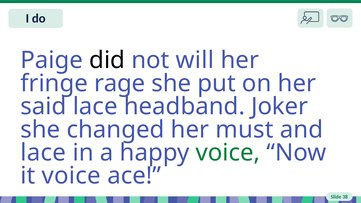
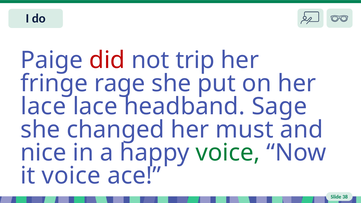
did colour: black -> red
will: will -> trip
said at (43, 106): said -> lace
Joker: Joker -> Sage
lace at (43, 153): lace -> nice
